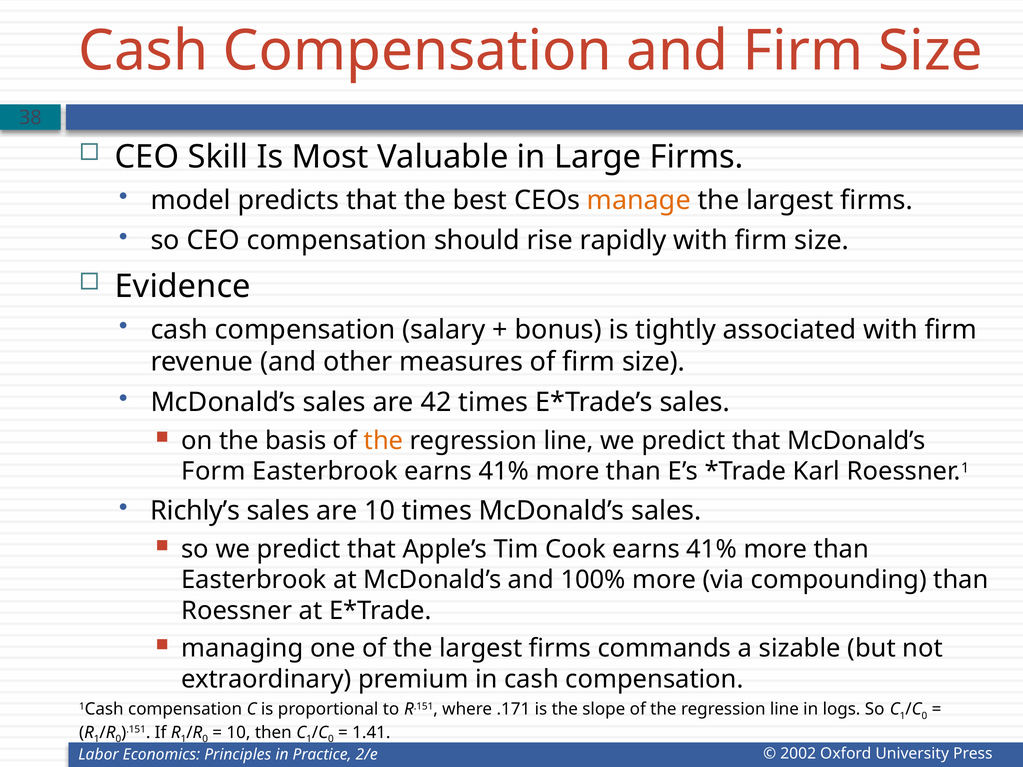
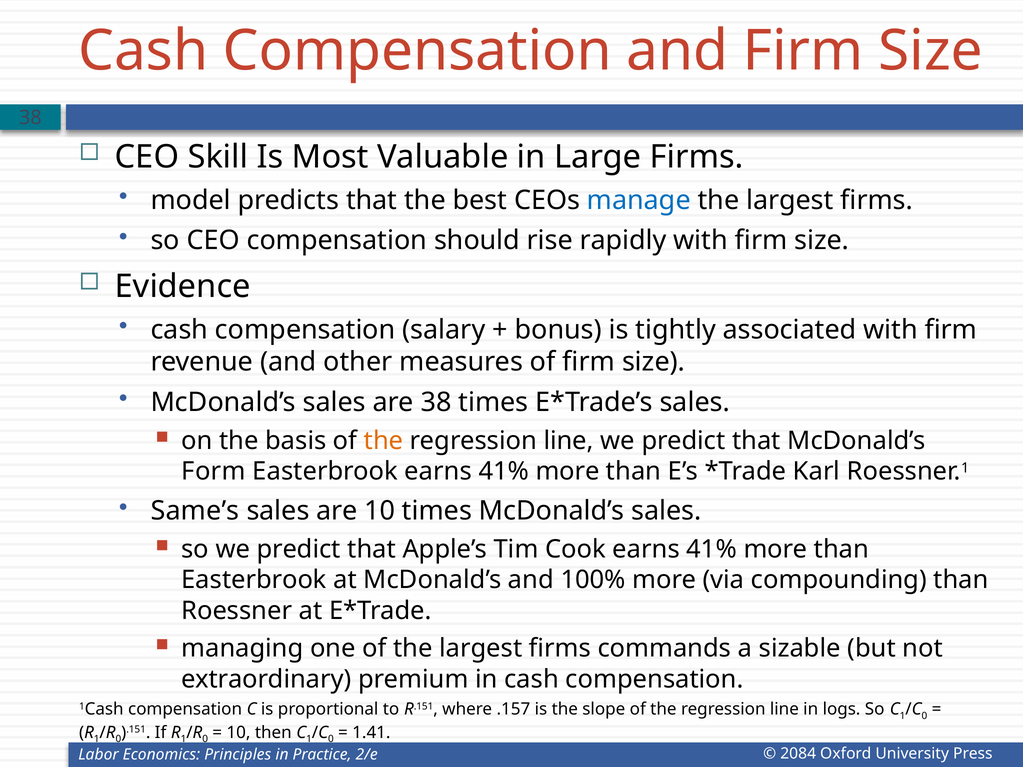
manage colour: orange -> blue
are 42: 42 -> 38
Richly’s: Richly’s -> Same’s
.171: .171 -> .157
2002: 2002 -> 2084
